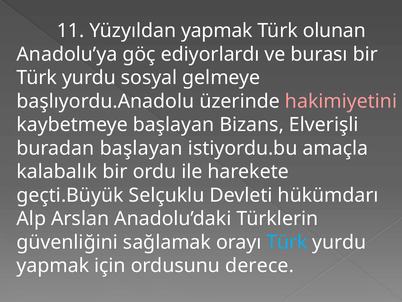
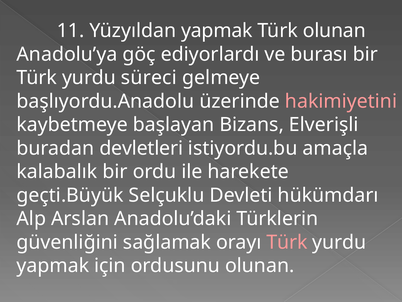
sosyal: sosyal -> süreci
buradan başlayan: başlayan -> devletleri
Türk at (287, 242) colour: light blue -> pink
ordusunu derece: derece -> olunan
